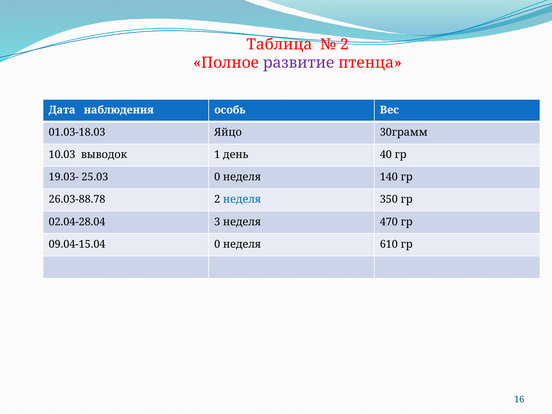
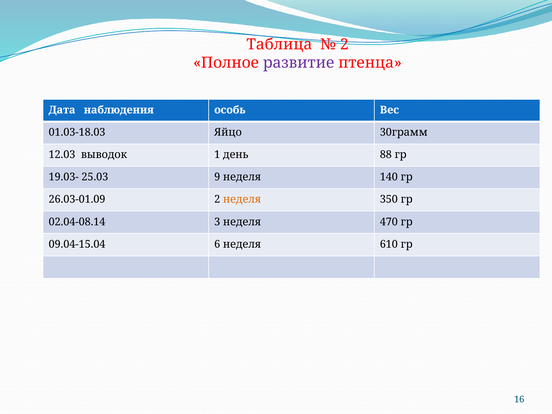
10.03: 10.03 -> 12.03
40: 40 -> 88
25.03 0: 0 -> 9
26.03-88.78: 26.03-88.78 -> 26.03-01.09
неделя at (242, 199) colour: blue -> orange
02.04-28.04: 02.04-28.04 -> 02.04-08.14
09.04-15.04 0: 0 -> 6
